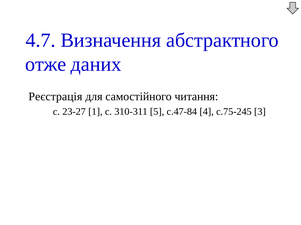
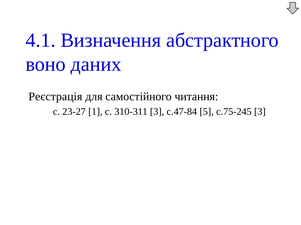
4.7: 4.7 -> 4.1
отже: отже -> воно
310-311 5: 5 -> 3
4: 4 -> 5
